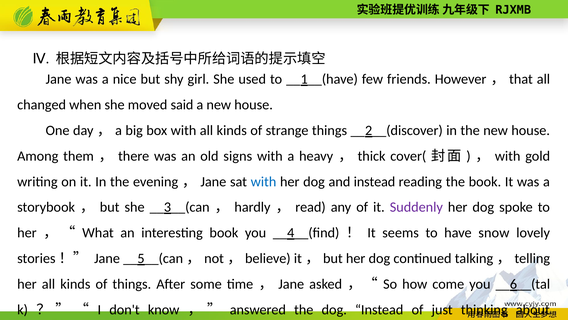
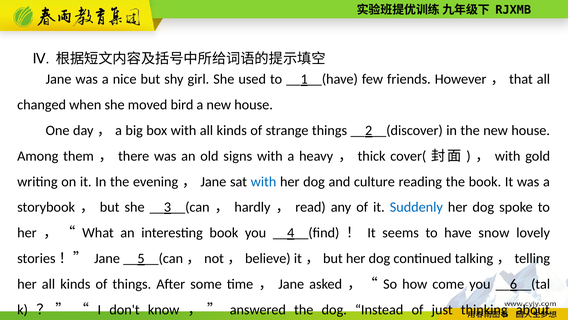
said: said -> bird
and instead: instead -> culture
Suddenly colour: purple -> blue
